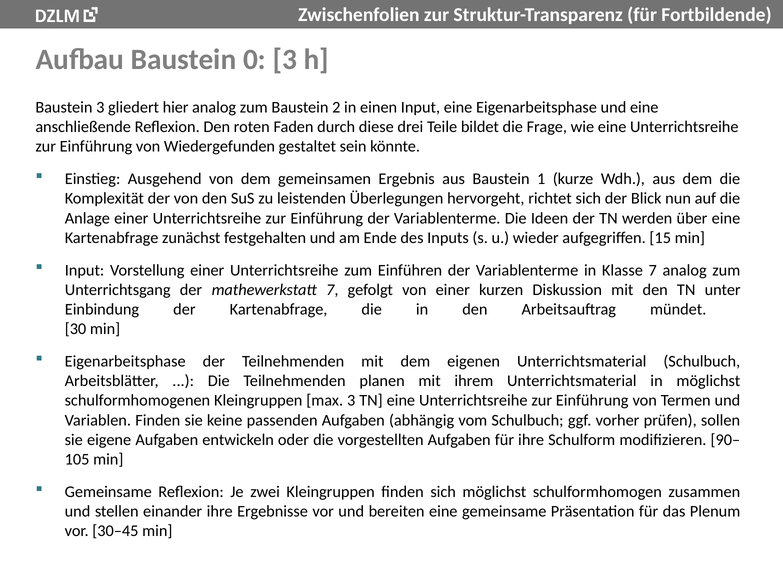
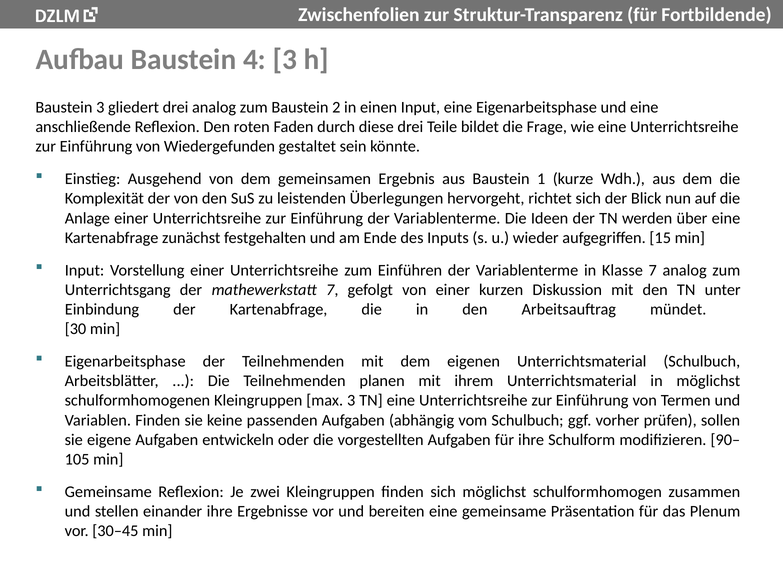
0: 0 -> 4
gliedert hier: hier -> drei
